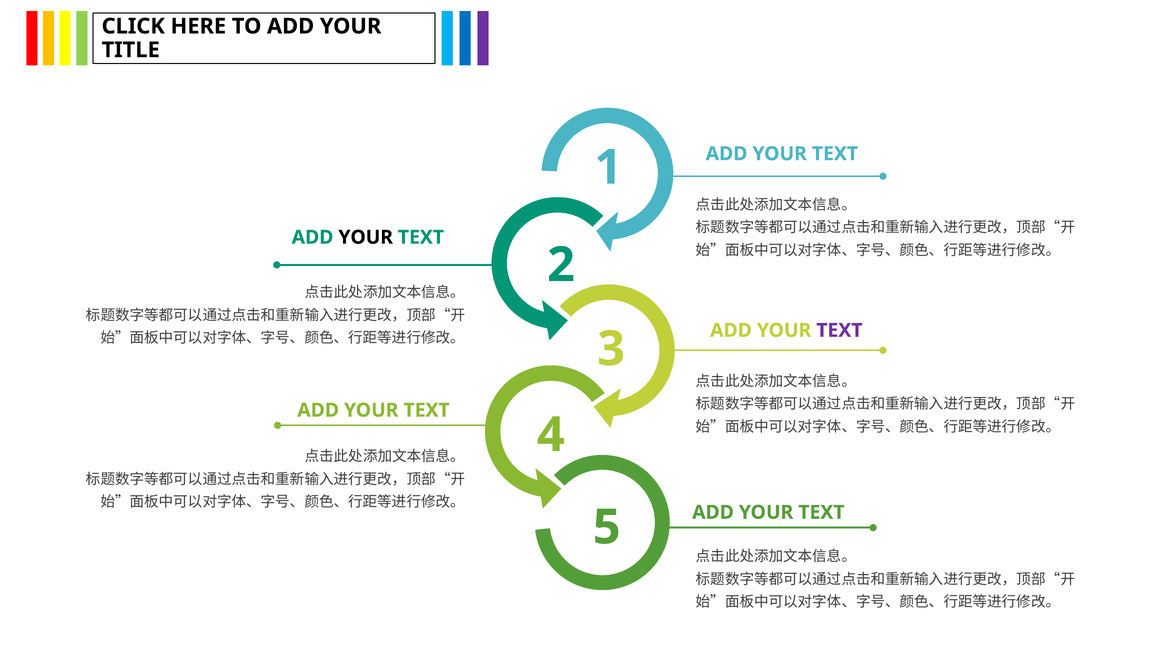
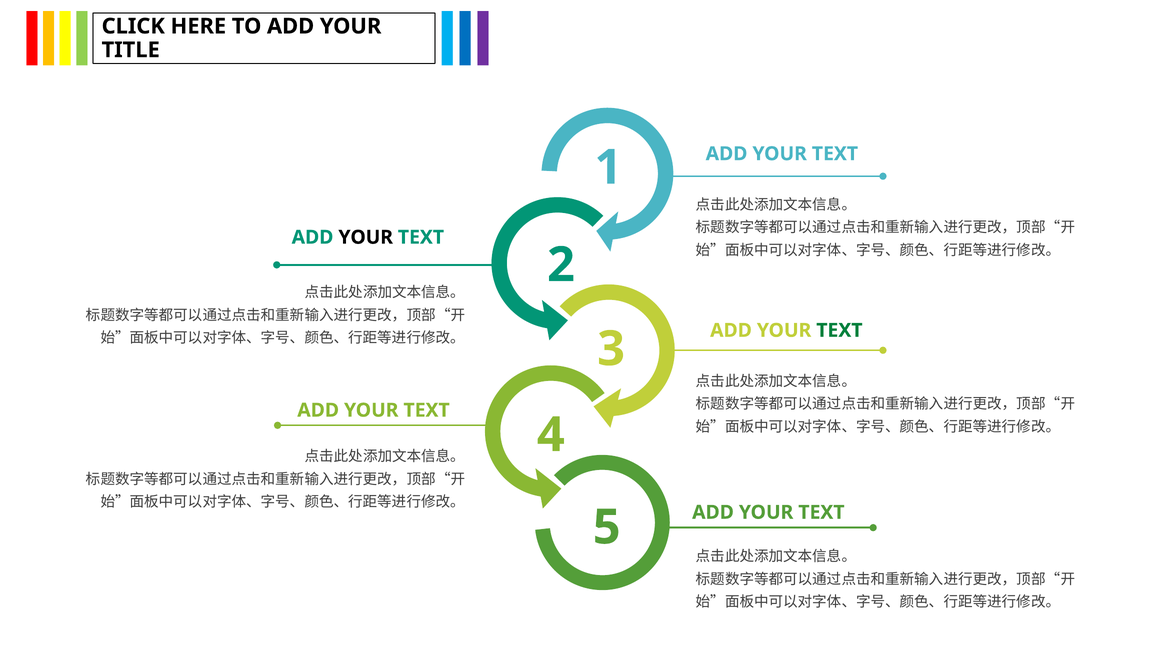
TEXT at (839, 330) colour: purple -> green
